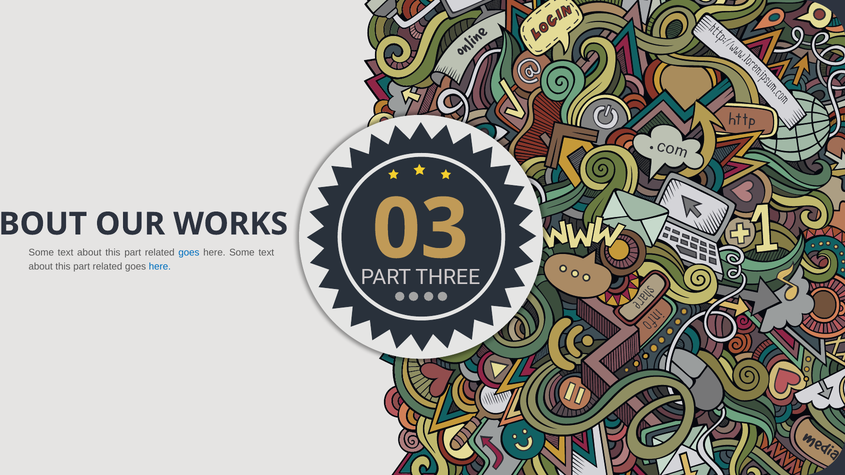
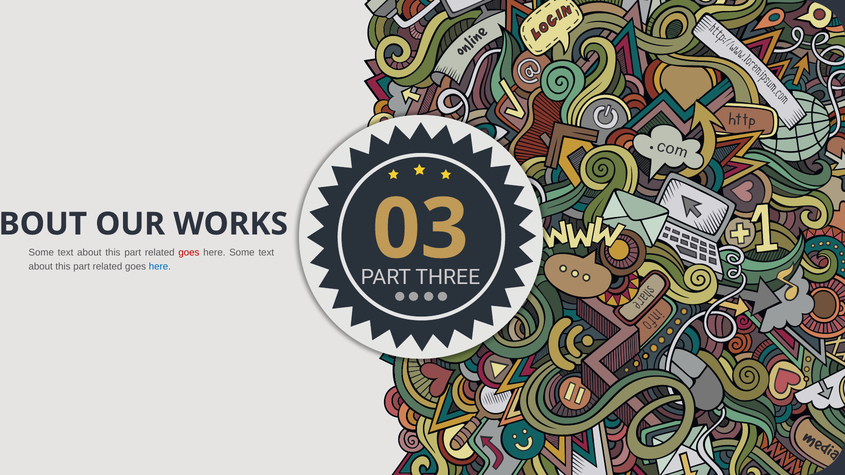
goes at (189, 253) colour: blue -> red
